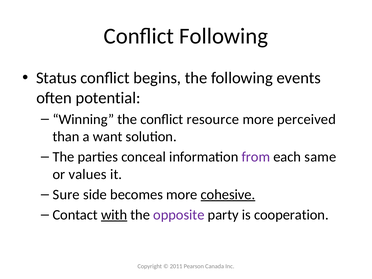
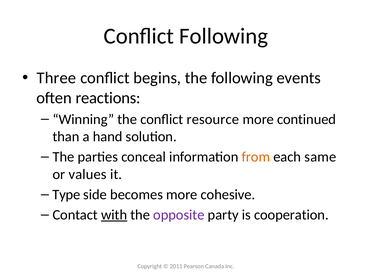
Status: Status -> Three
potential: potential -> reactions
perceived: perceived -> continued
want: want -> hand
from colour: purple -> orange
Sure: Sure -> Type
cohesive underline: present -> none
